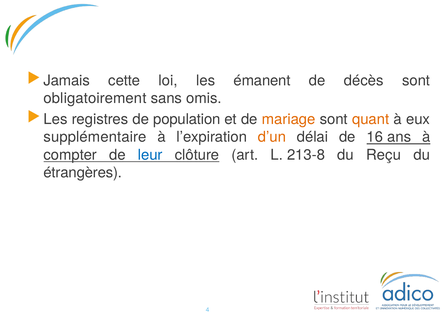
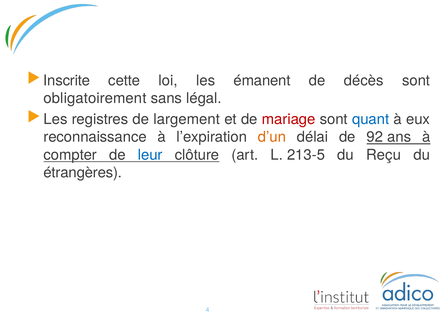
Jamais: Jamais -> Inscrite
omis: omis -> légal
population: population -> largement
mariage colour: orange -> red
quant colour: orange -> blue
supplémentaire: supplémentaire -> reconnaissance
16: 16 -> 92
213-8: 213-8 -> 213-5
